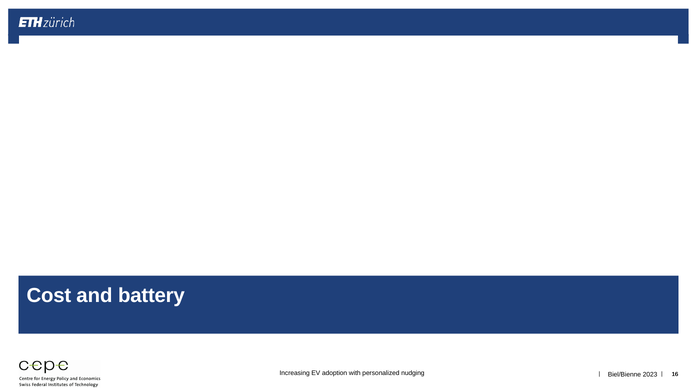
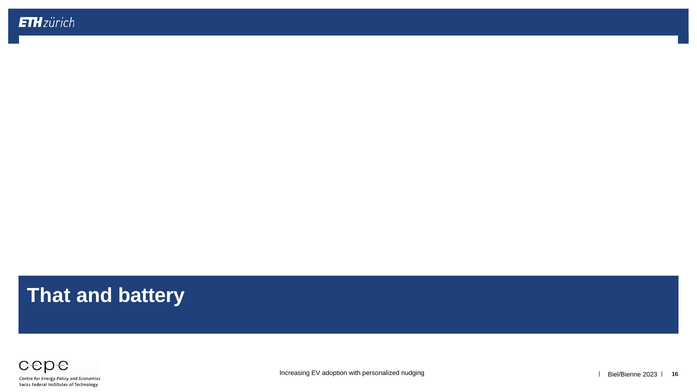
Cost: Cost -> That
